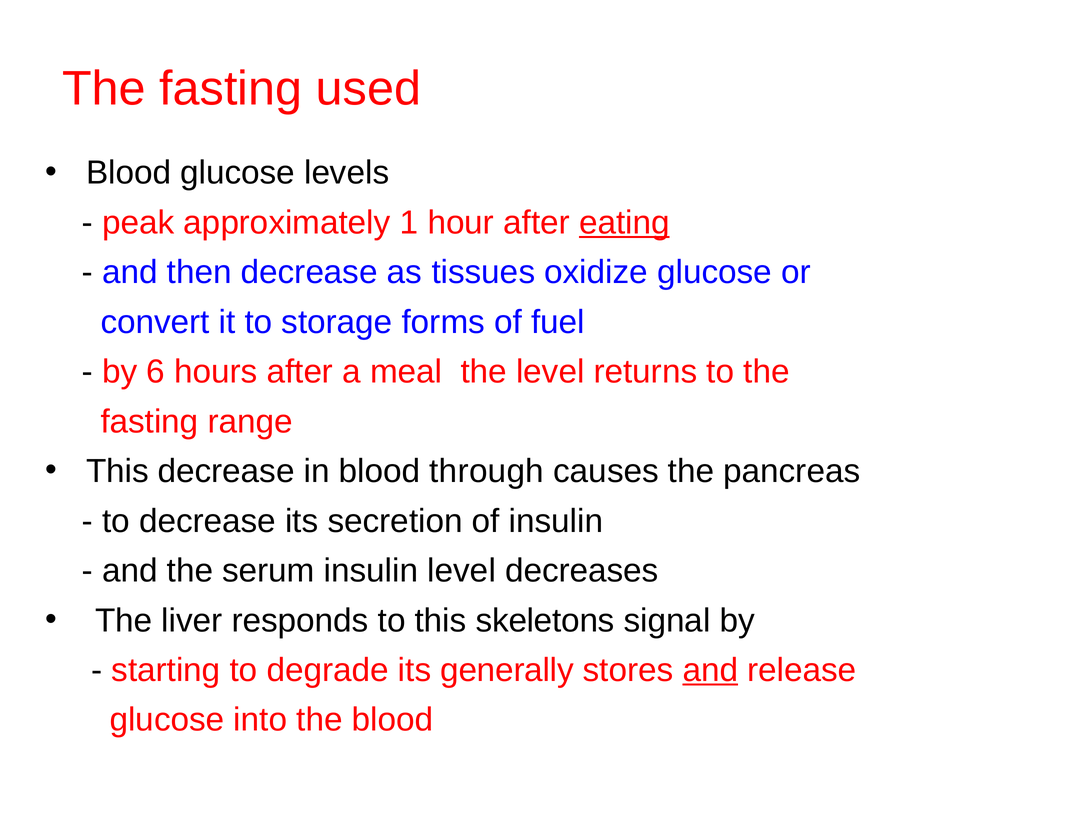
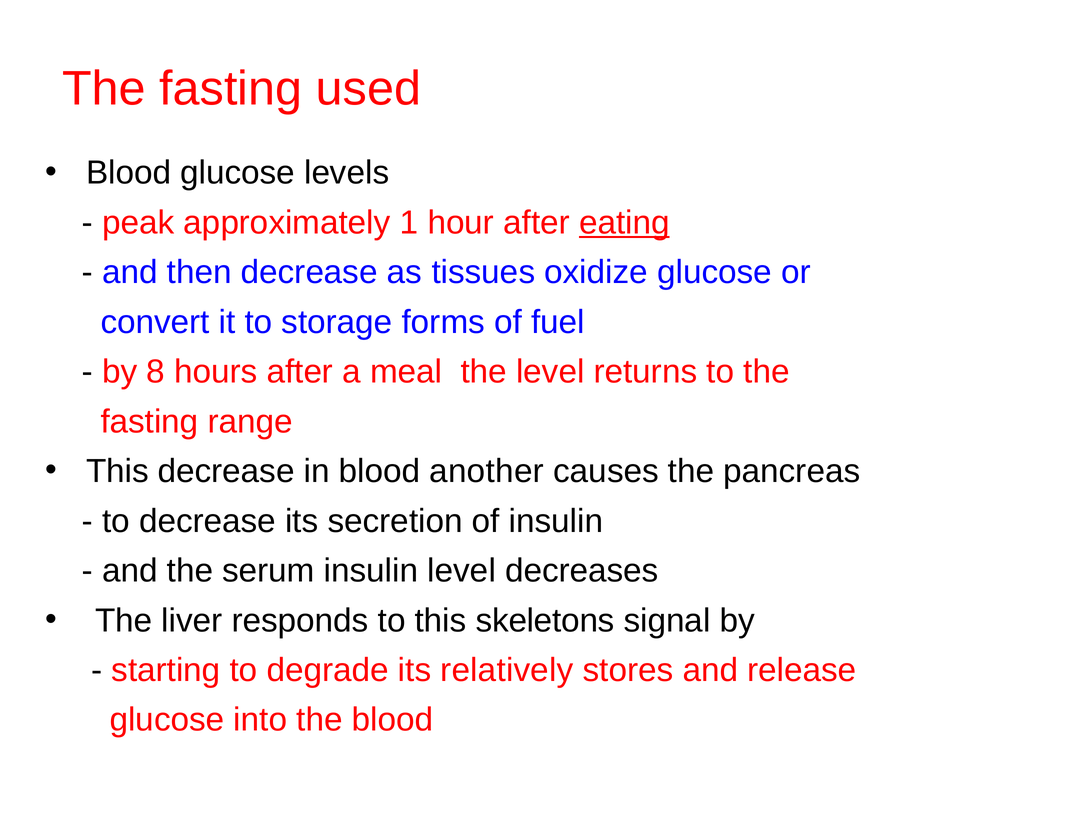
6: 6 -> 8
through: through -> another
generally: generally -> relatively
and at (710, 670) underline: present -> none
